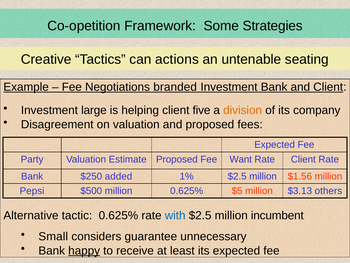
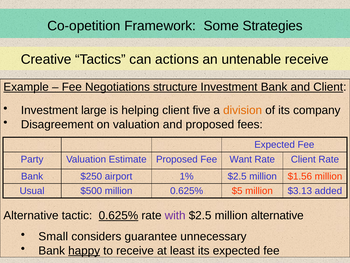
untenable seating: seating -> receive
branded: branded -> structure
added: added -> airport
Pepsi: Pepsi -> Usual
others: others -> added
0.625% at (118, 215) underline: none -> present
with colour: blue -> purple
million incumbent: incumbent -> alternative
